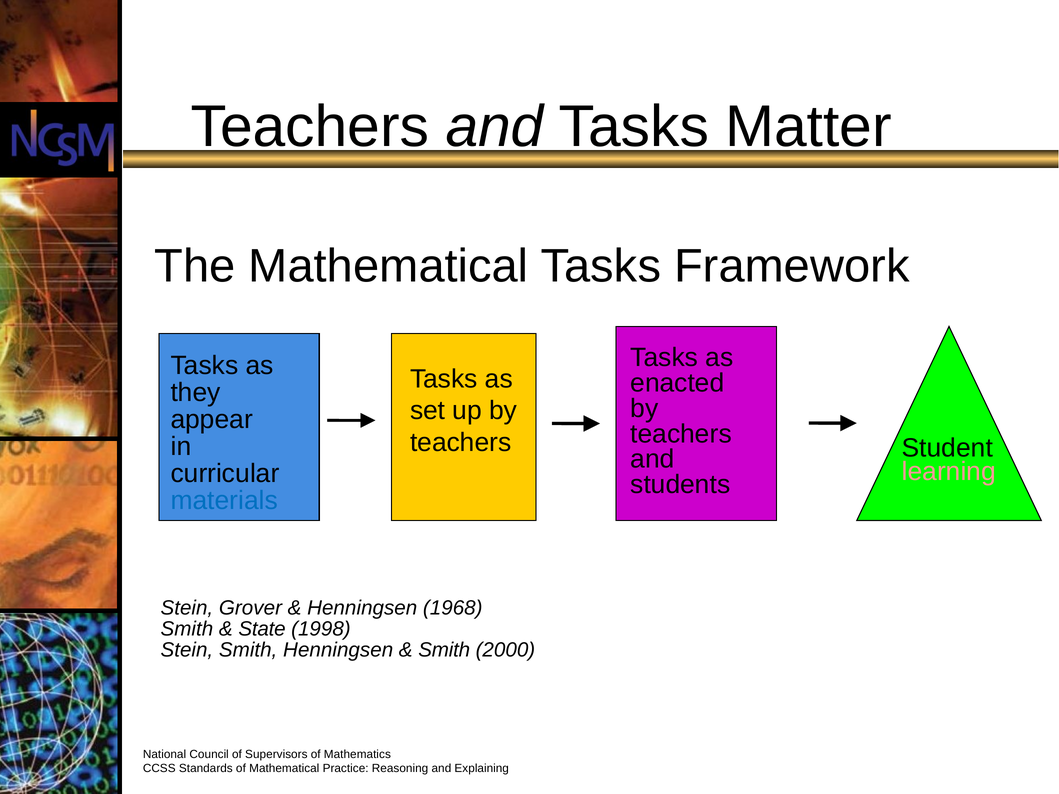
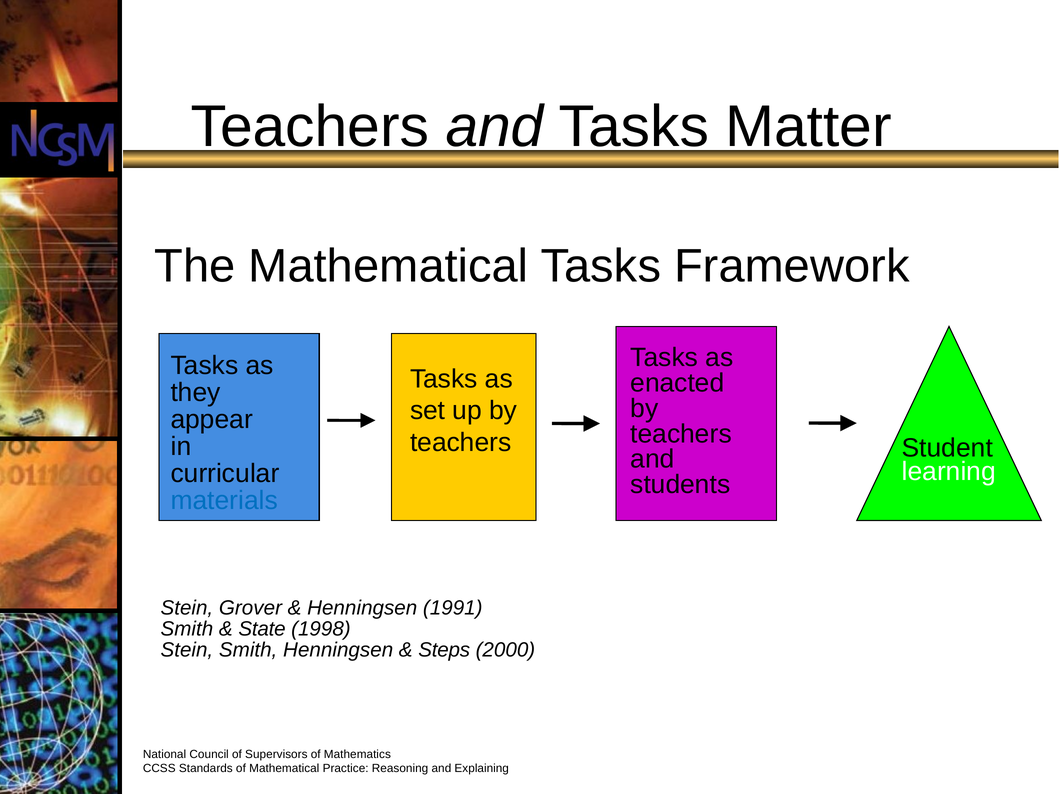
learning colour: pink -> white
1968: 1968 -> 1991
Smith at (444, 650): Smith -> Steps
